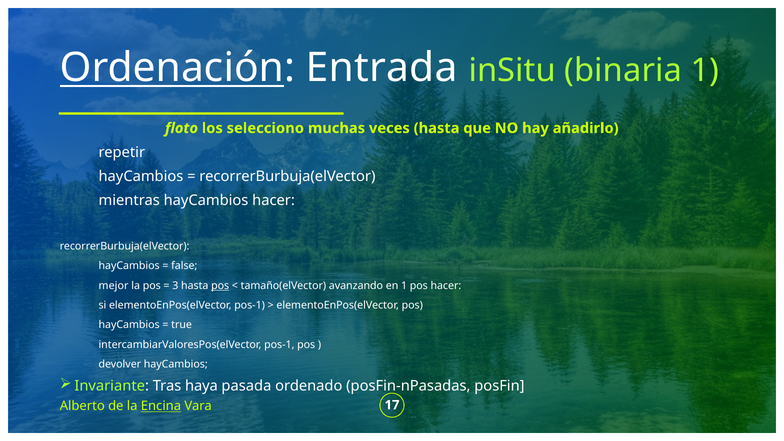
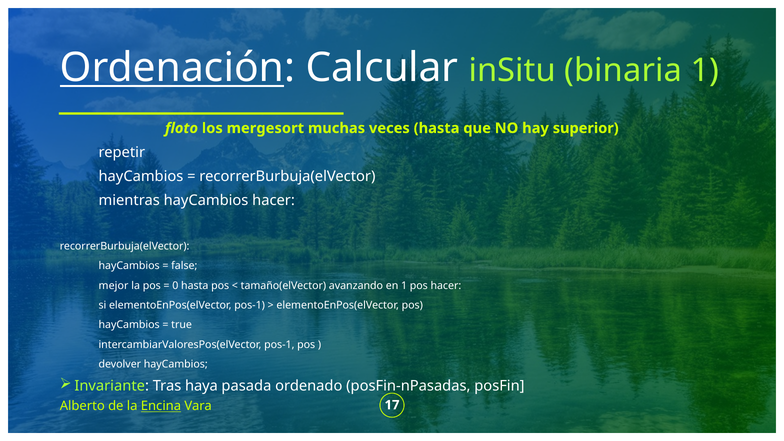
Entrada: Entrada -> Calcular
selecciono: selecciono -> mergesort
añadirlo: añadirlo -> superior
3: 3 -> 0
pos at (220, 286) underline: present -> none
